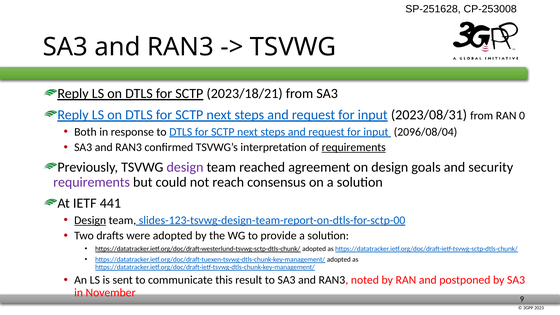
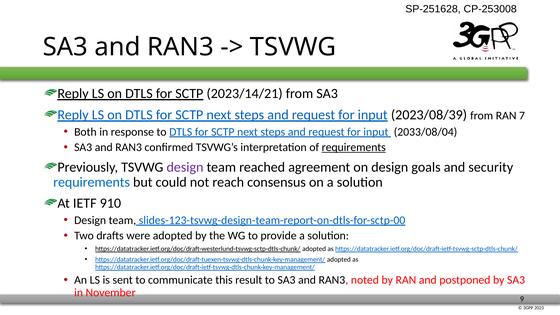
2023/18/21: 2023/18/21 -> 2023/14/21
2023/08/31: 2023/08/31 -> 2023/08/39
0: 0 -> 7
2096/08/04: 2096/08/04 -> 2033/08/04
requirements at (92, 182) colour: purple -> blue
441: 441 -> 910
Design at (90, 220) underline: present -> none
